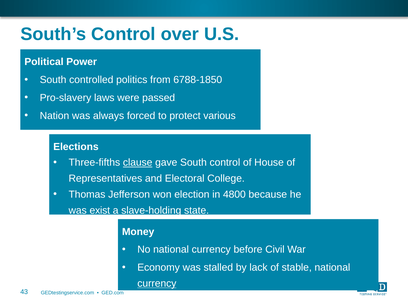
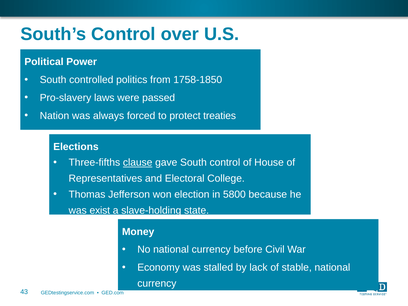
6788-1850: 6788-1850 -> 1758-1850
various: various -> treaties
4800: 4800 -> 5800
currency at (157, 283) underline: present -> none
